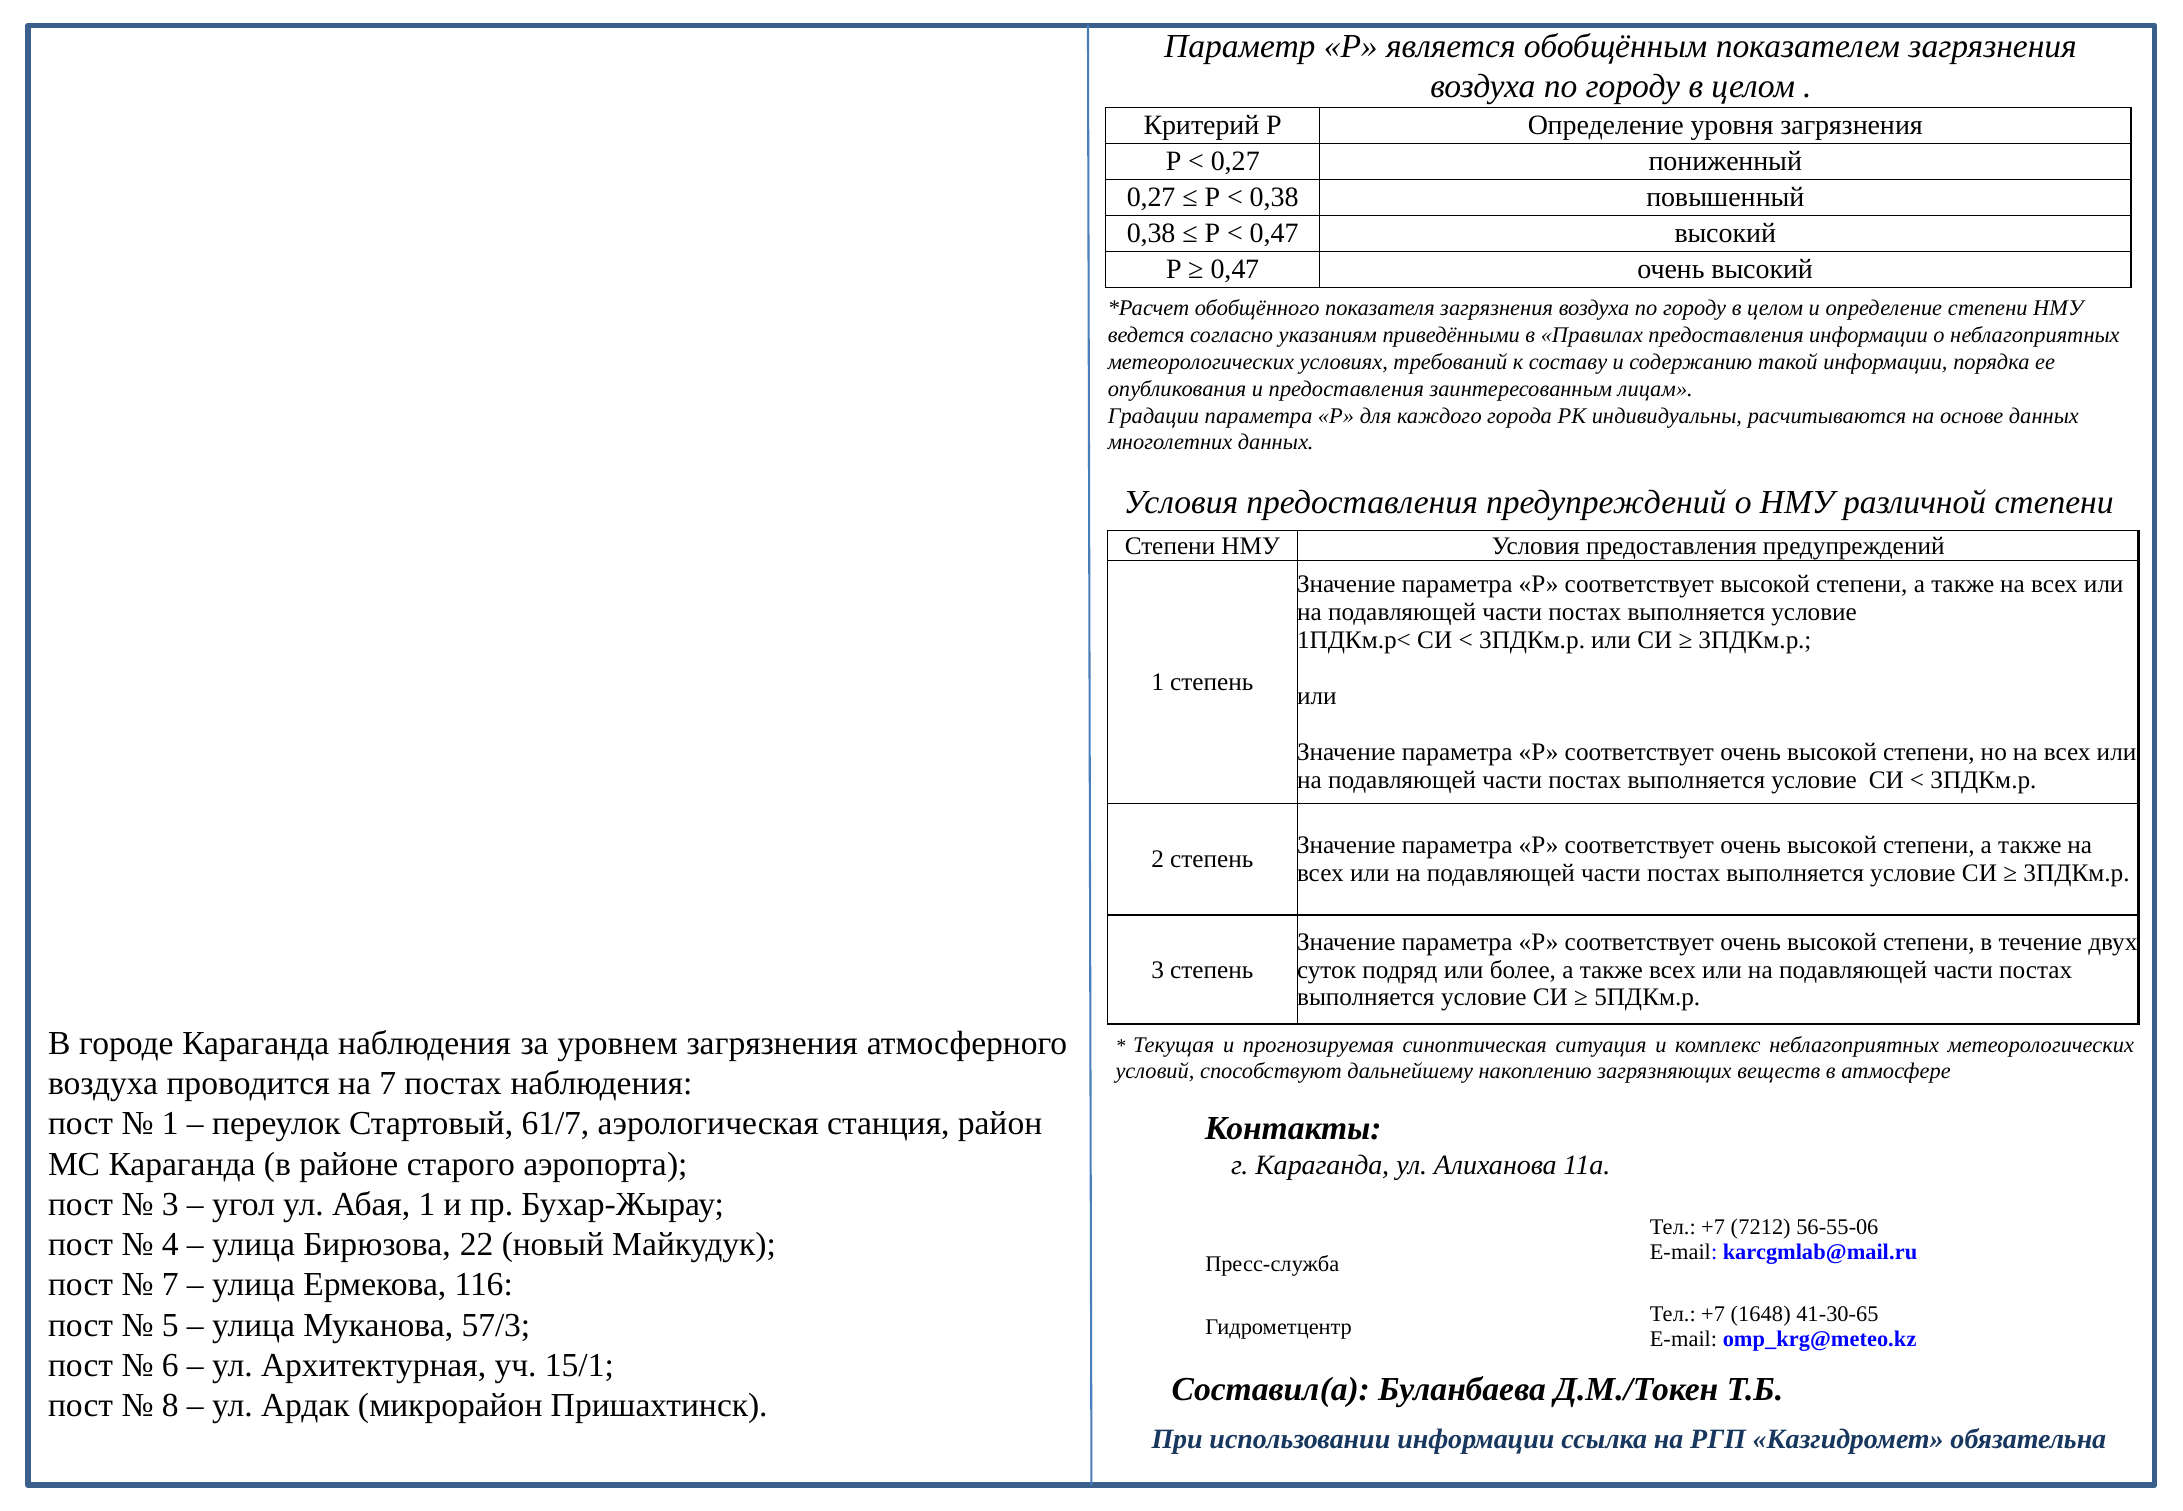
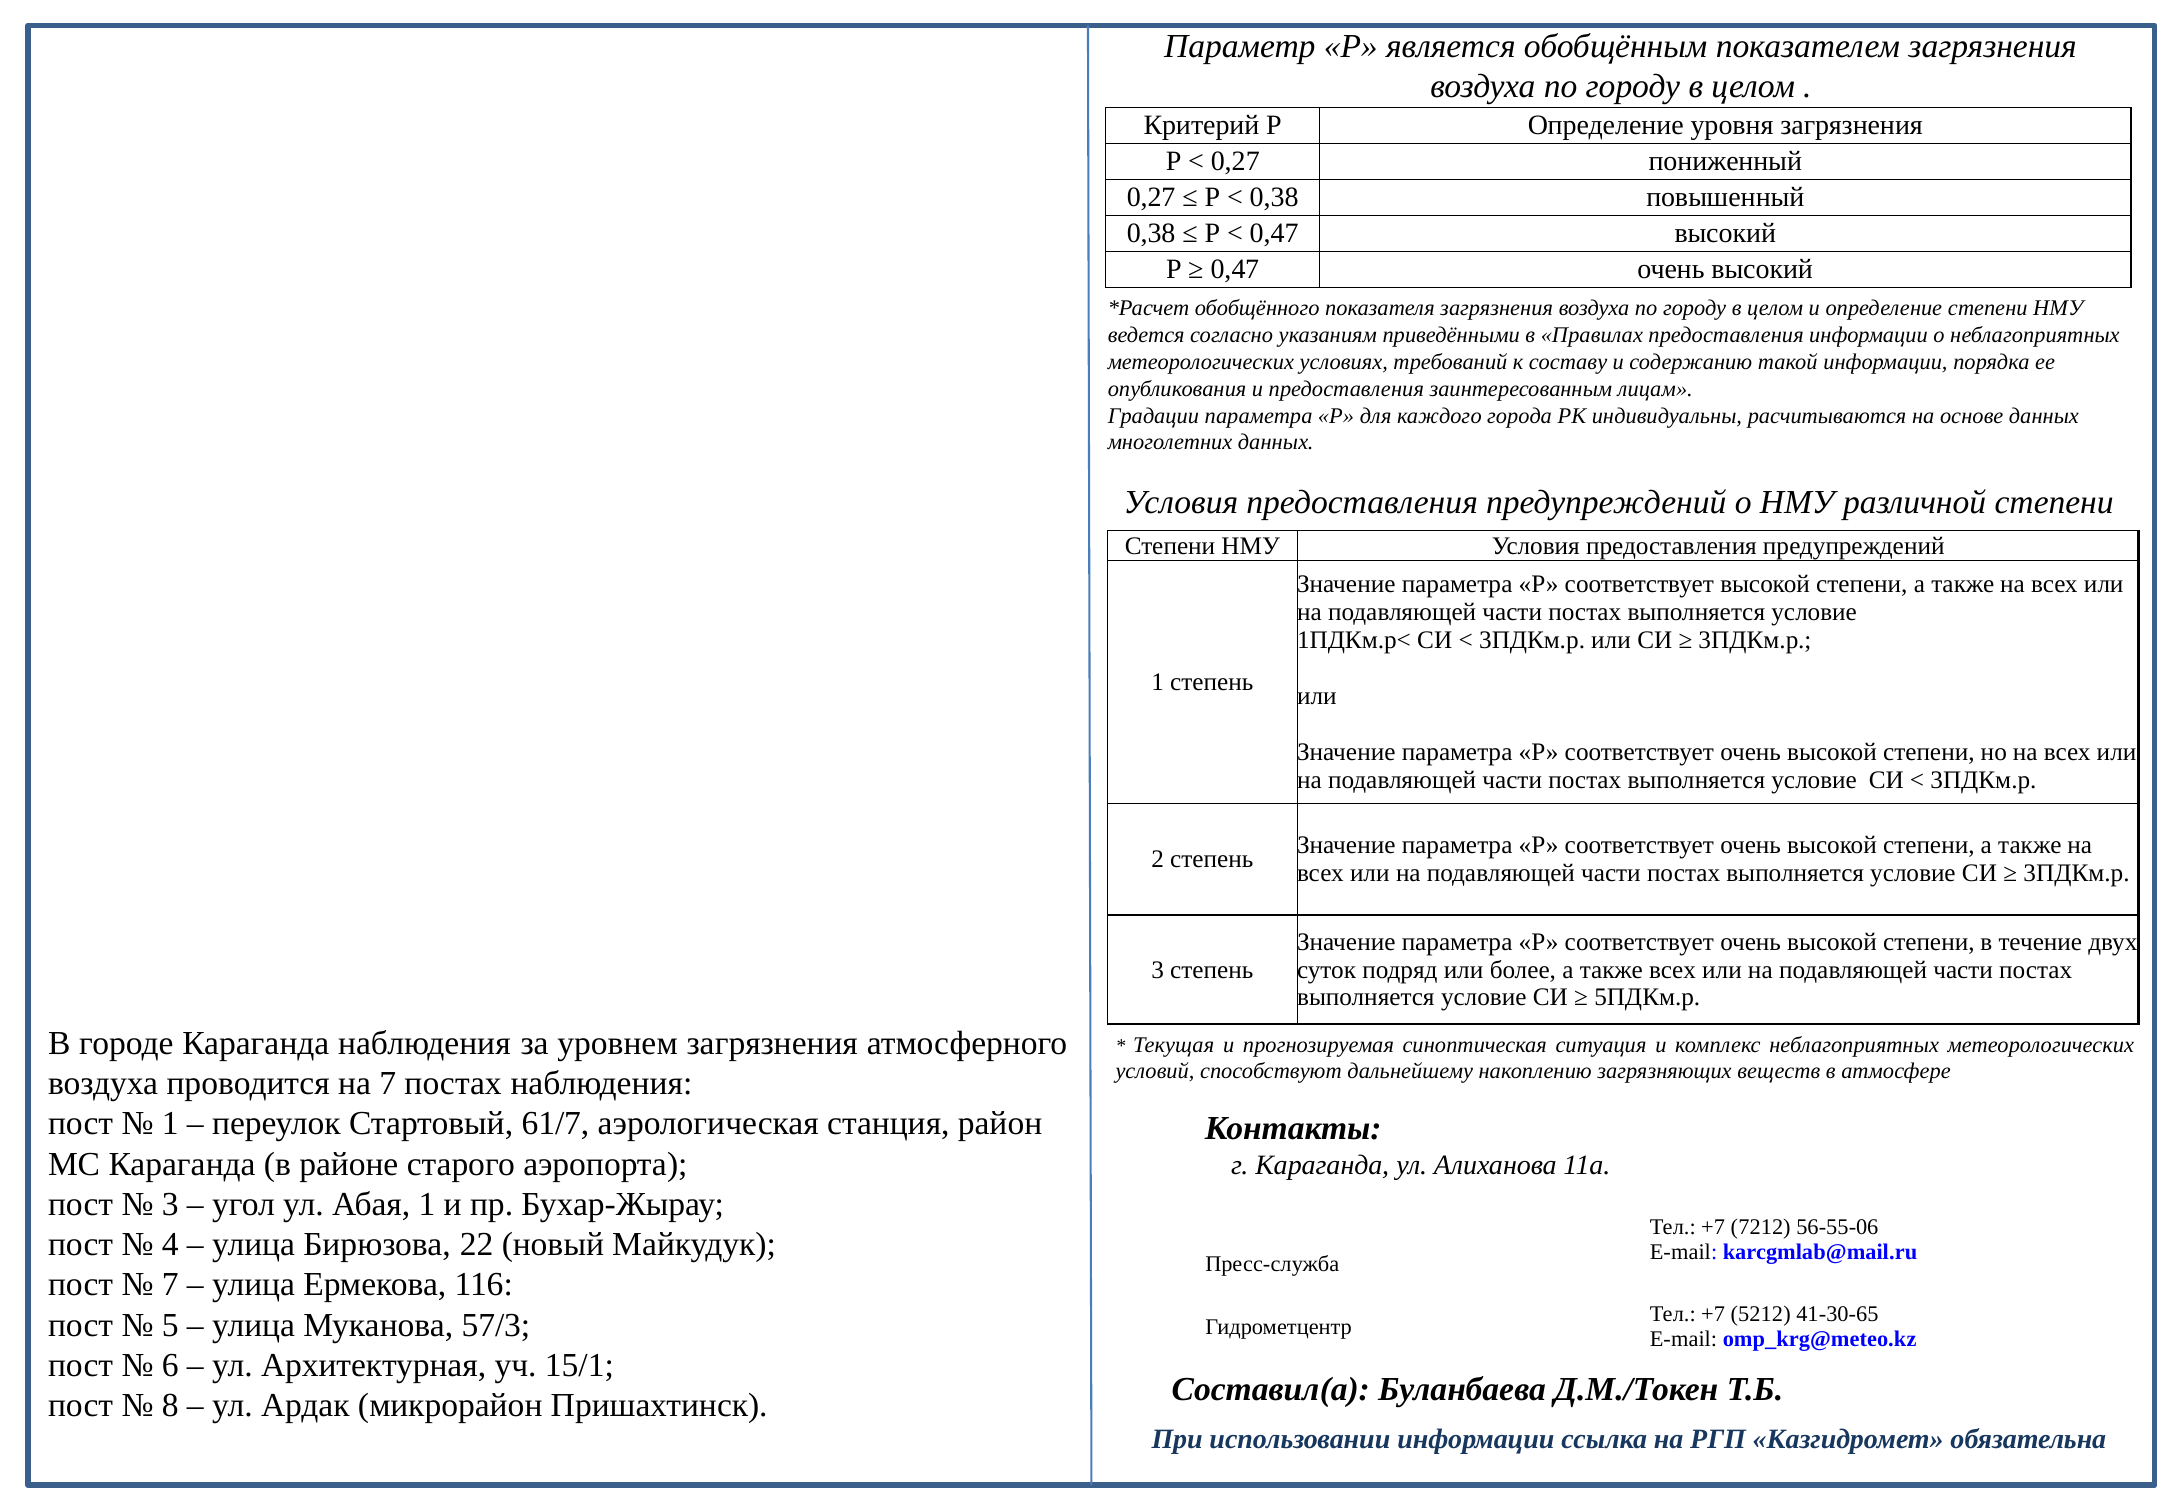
1648: 1648 -> 5212
